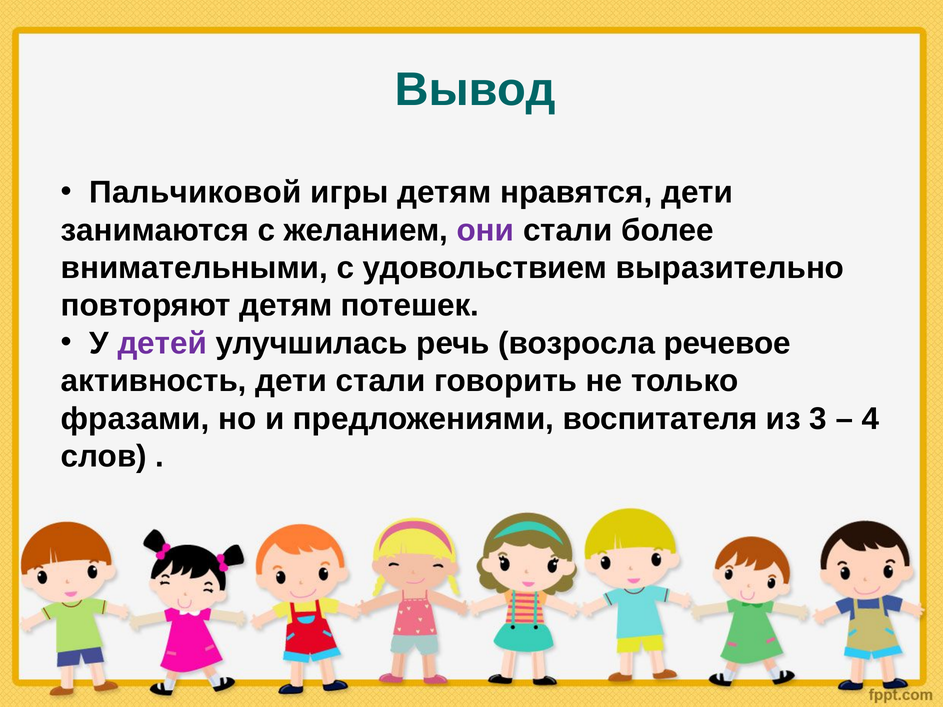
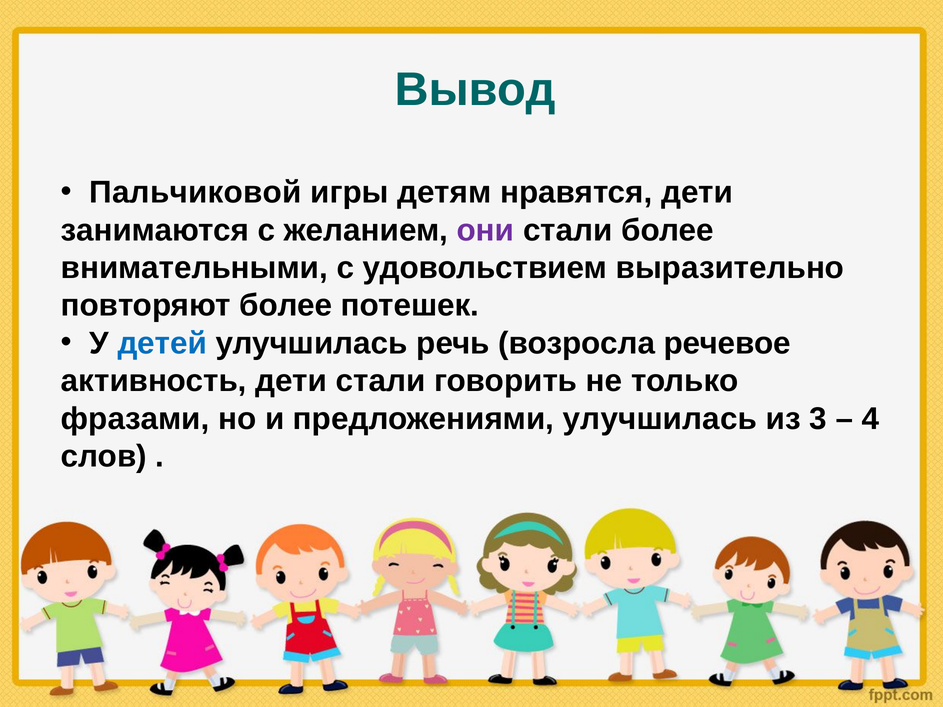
повторяют детям: детям -> более
детей colour: purple -> blue
предложениями воспитателя: воспитателя -> улучшилась
